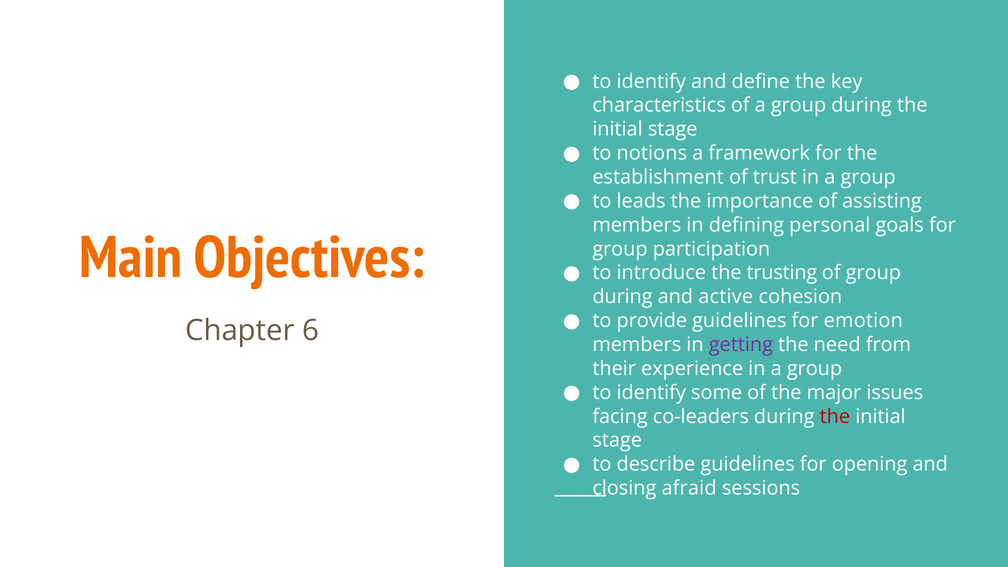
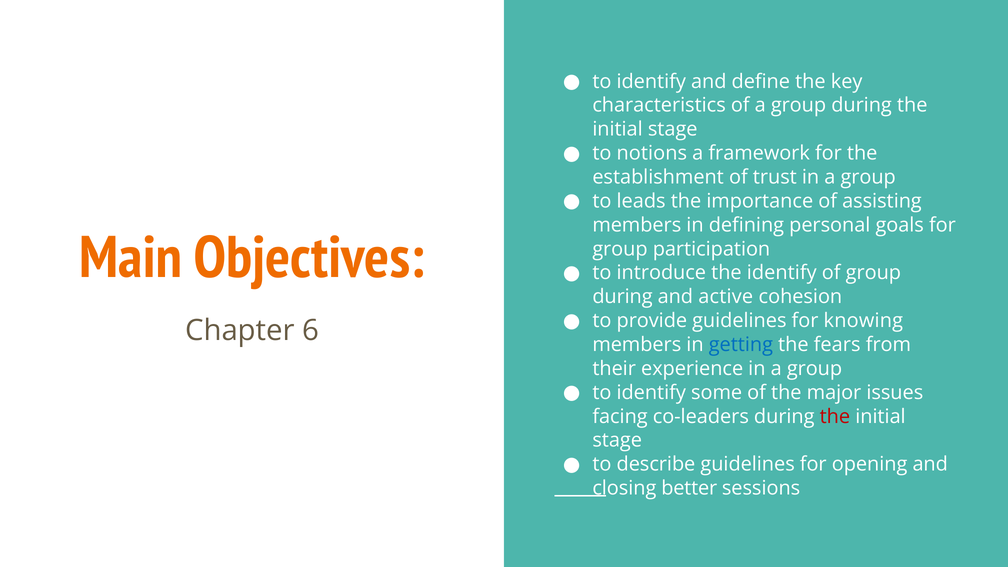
the trusting: trusting -> identify
emotion: emotion -> knowing
getting colour: purple -> blue
need: need -> fears
afraid: afraid -> better
